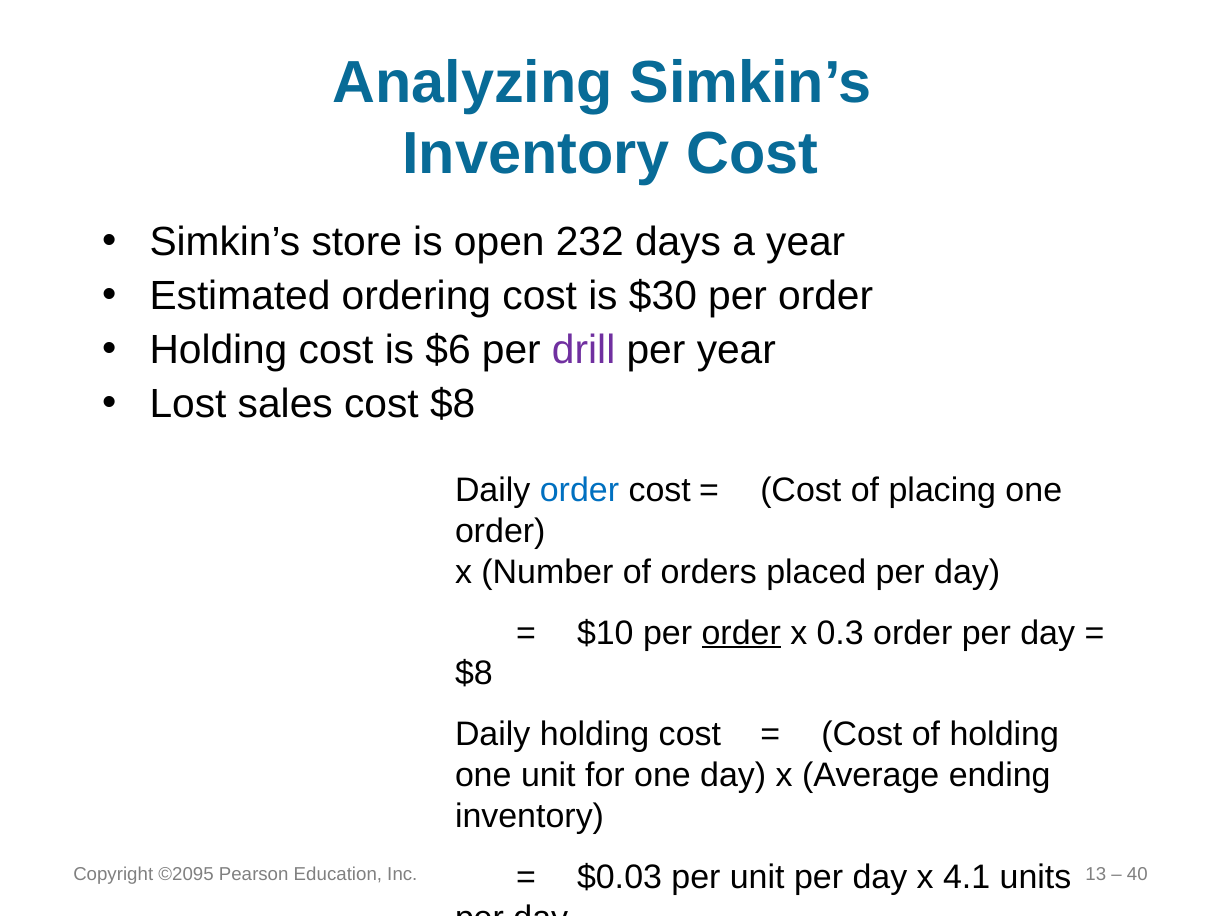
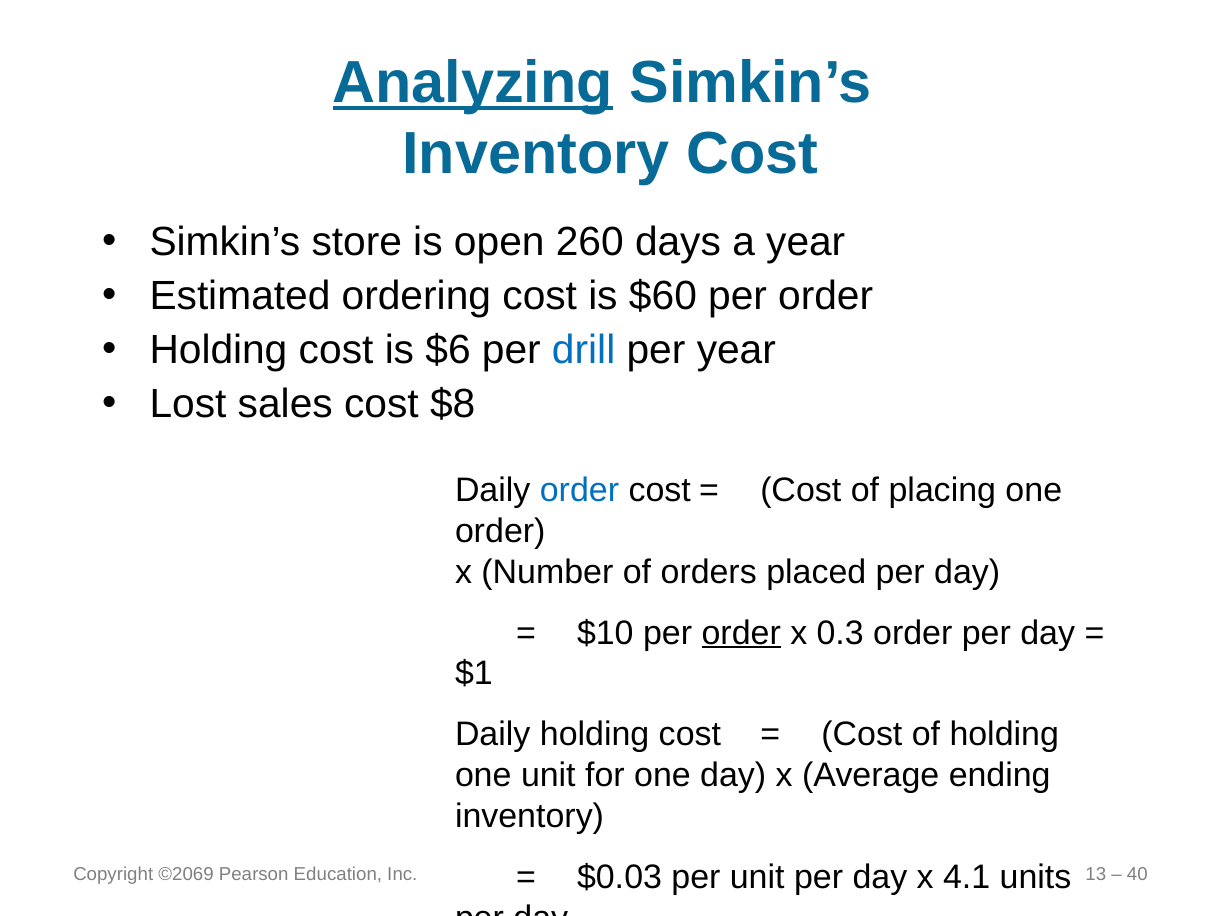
Analyzing underline: none -> present
232: 232 -> 260
$30: $30 -> $60
drill colour: purple -> blue
$8 at (474, 673): $8 -> $1
©2095: ©2095 -> ©2069
